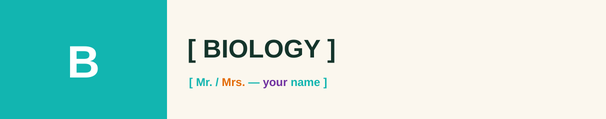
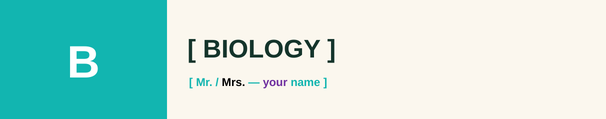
Mrs colour: orange -> black
